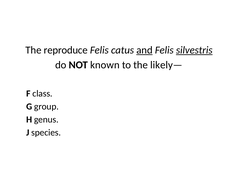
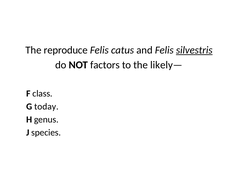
and underline: present -> none
known: known -> factors
group: group -> today
